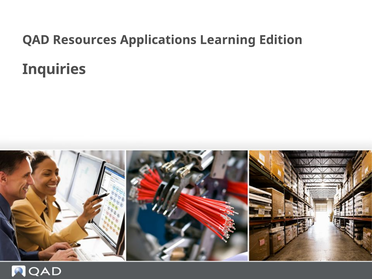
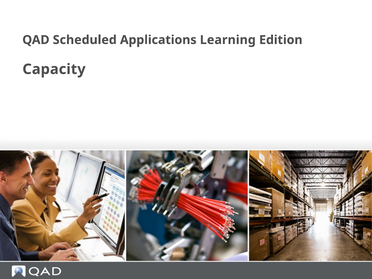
Resources: Resources -> Scheduled
Inquiries: Inquiries -> Capacity
